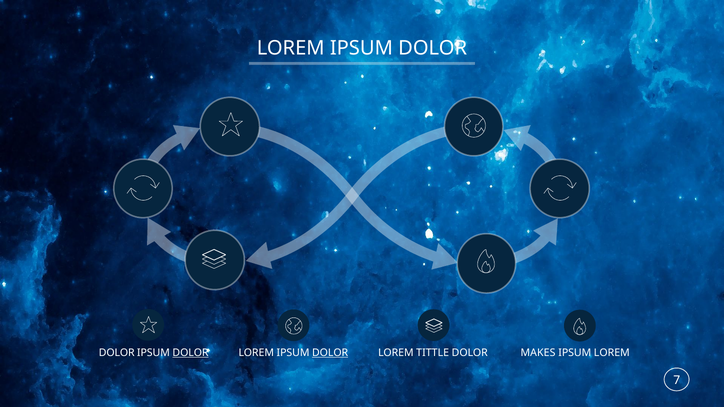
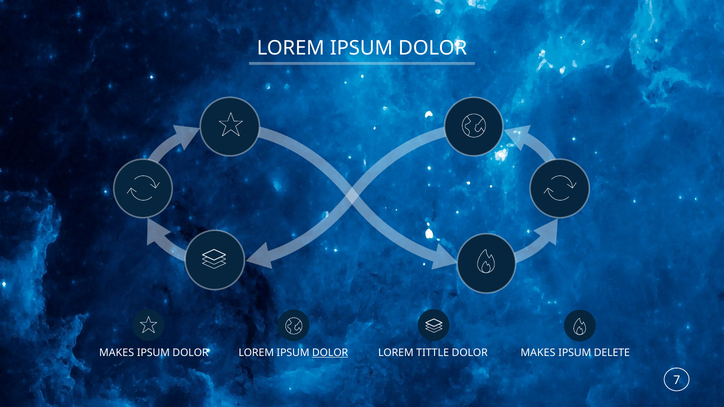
DOLOR at (117, 353): DOLOR -> MAKES
DOLOR at (191, 353) underline: present -> none
IPSUM LOREM: LOREM -> DELETE
